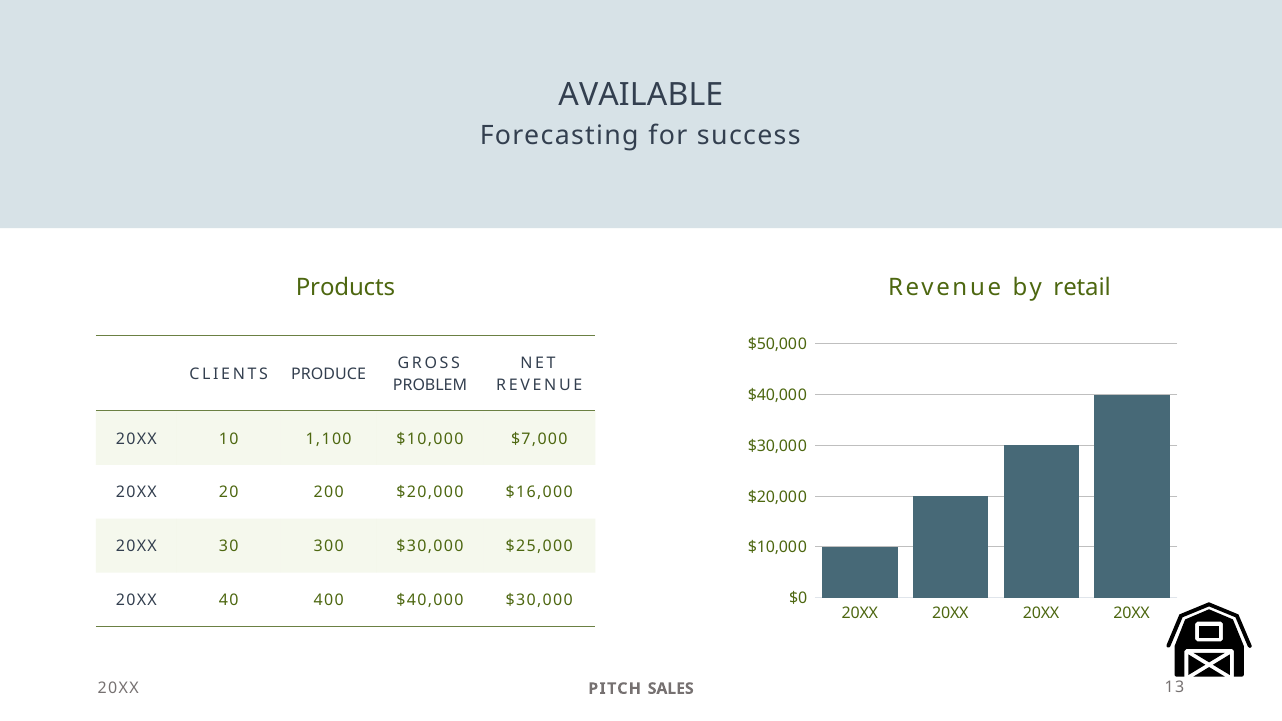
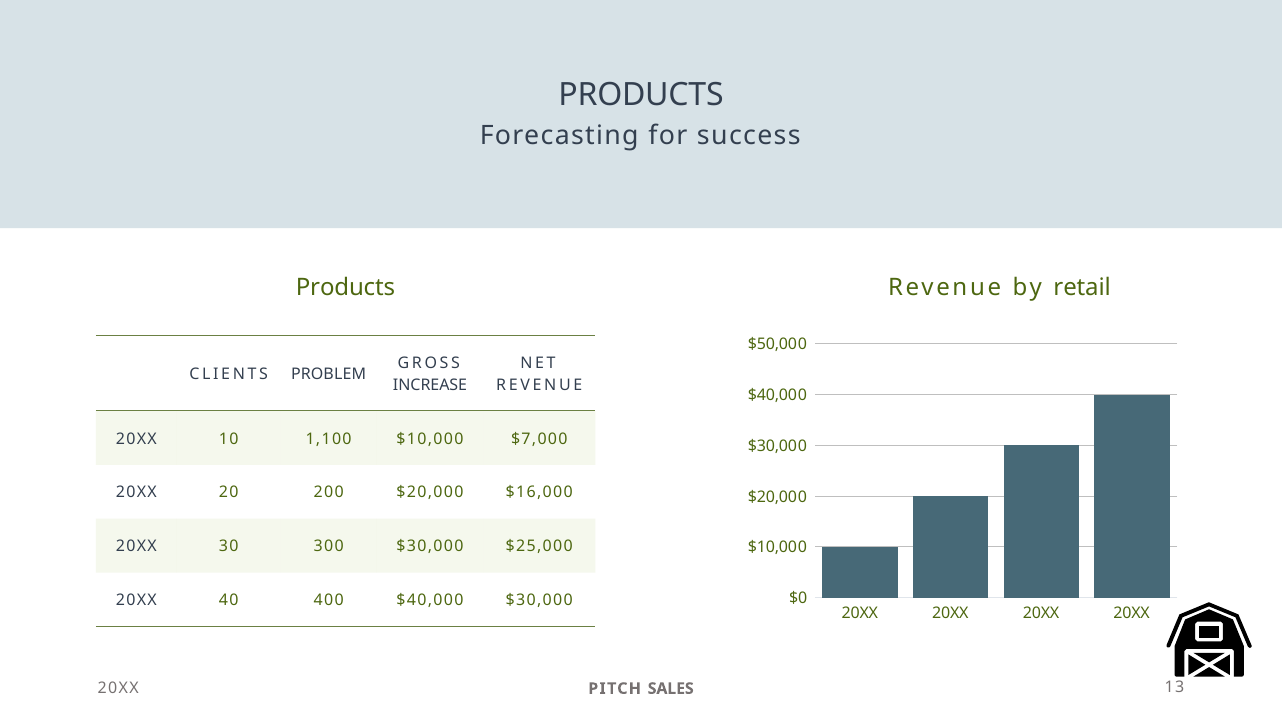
AVAILABLE at (641, 95): AVAILABLE -> PRODUCTS
PRODUCE: PRODUCE -> PROBLEM
PROBLEM: PROBLEM -> INCREASE
